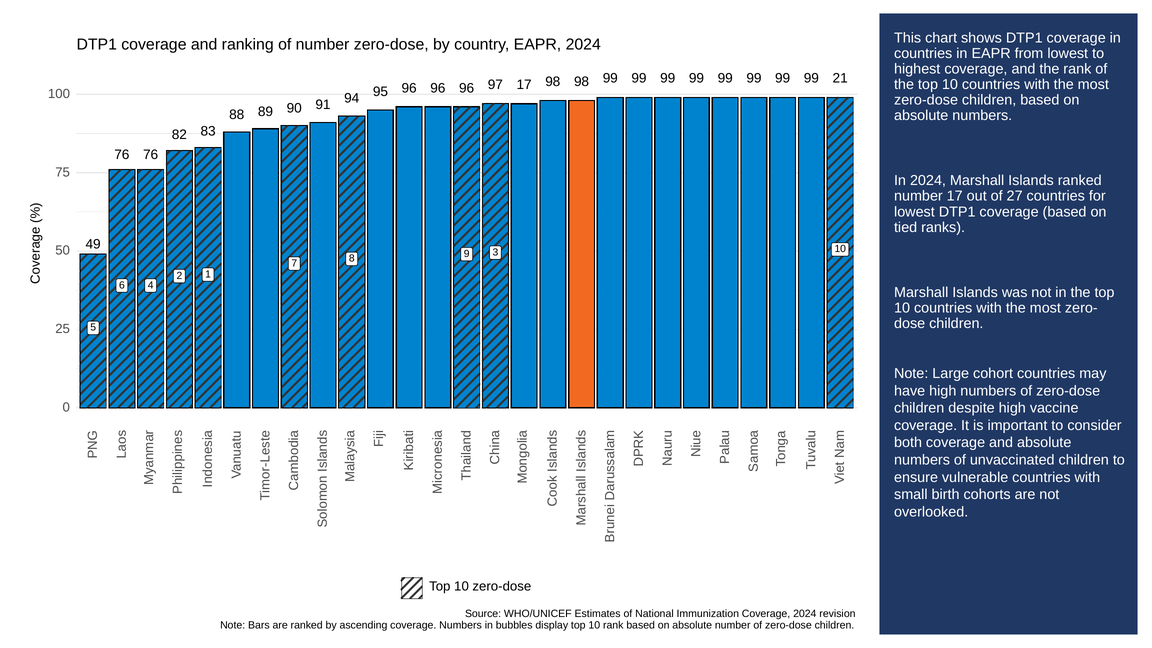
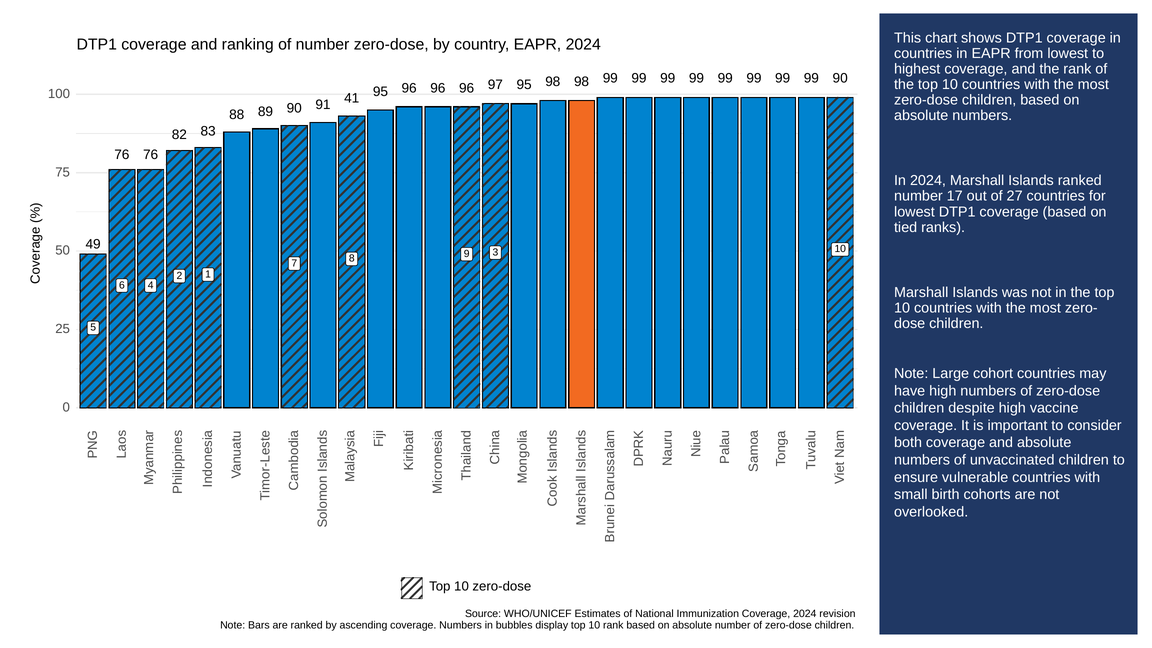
98 21: 21 -> 90
97 17: 17 -> 95
94: 94 -> 41
